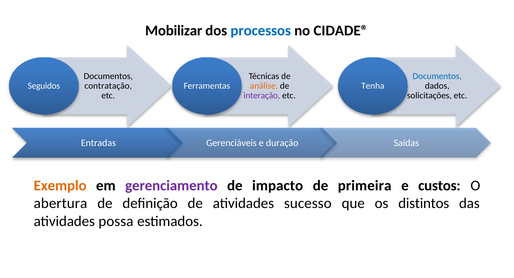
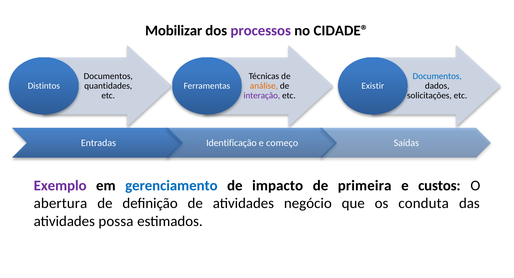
processos colour: blue -> purple
Seguidos: Seguidos -> Distintos
contratação: contratação -> quantidades
Tenha: Tenha -> Existir
Gerenciáveis: Gerenciáveis -> Identificação
duração: duração -> começo
Exemplo colour: orange -> purple
gerenciamento colour: purple -> blue
sucesso: sucesso -> negócio
distintos: distintos -> conduta
